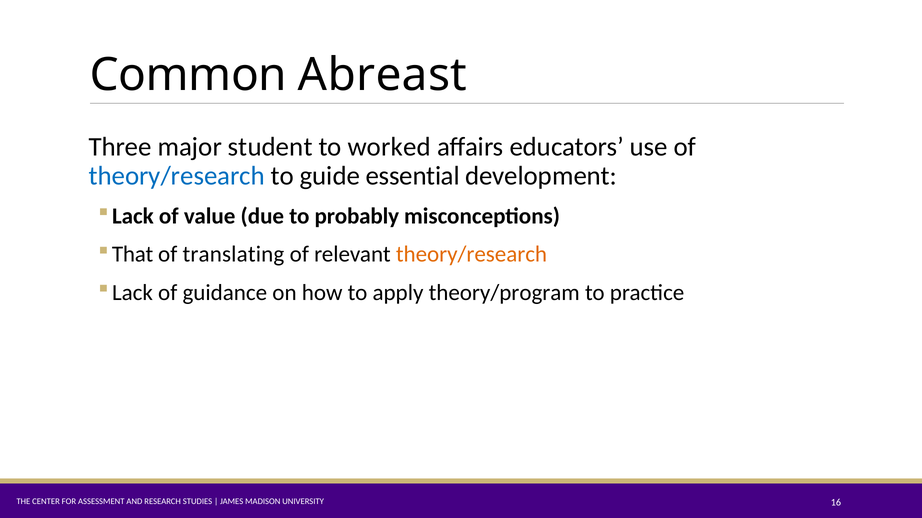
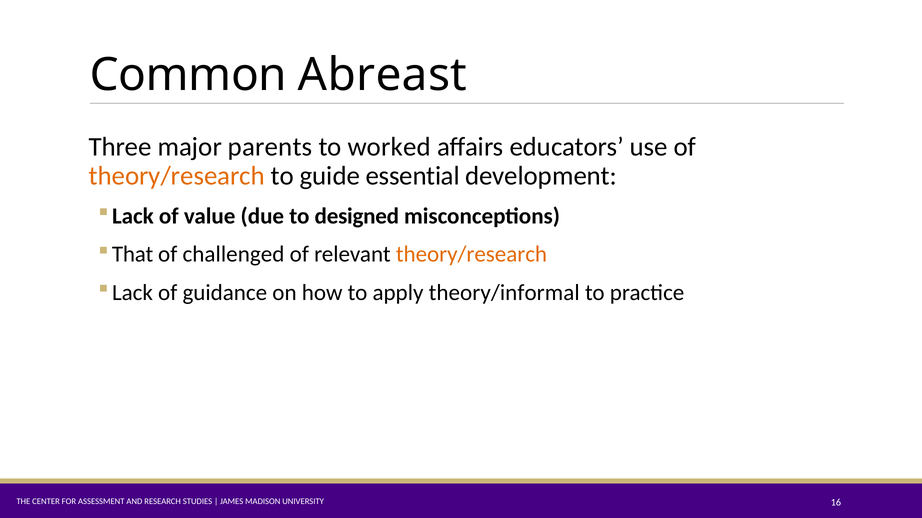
student: student -> parents
theory/research at (177, 176) colour: blue -> orange
probably: probably -> designed
translating: translating -> challenged
theory/program: theory/program -> theory/informal
